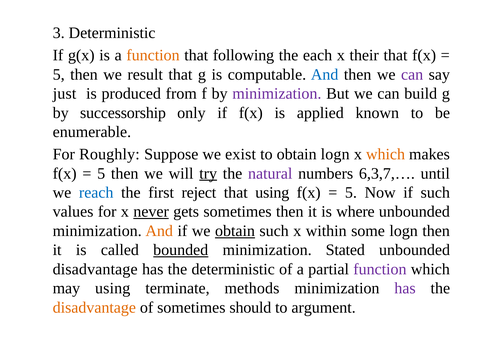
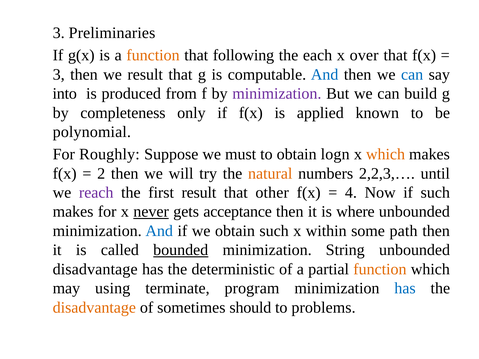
3 Deterministic: Deterministic -> Preliminaries
their: their -> over
5 at (59, 75): 5 -> 3
can at (412, 75) colour: purple -> blue
just: just -> into
successorship: successorship -> completeness
enumerable: enumerable -> polynomial
exist: exist -> must
5 at (101, 174): 5 -> 2
try underline: present -> none
natural colour: purple -> orange
6,3,7,…: 6,3,7,… -> 2,2,3,…
reach colour: blue -> purple
first reject: reject -> result
that using: using -> other
5 at (351, 193): 5 -> 4
values at (73, 212): values -> makes
gets sometimes: sometimes -> acceptance
And at (159, 231) colour: orange -> blue
obtain at (235, 231) underline: present -> none
some logn: logn -> path
Stated: Stated -> String
function at (380, 269) colour: purple -> orange
methods: methods -> program
has at (405, 289) colour: purple -> blue
argument: argument -> problems
